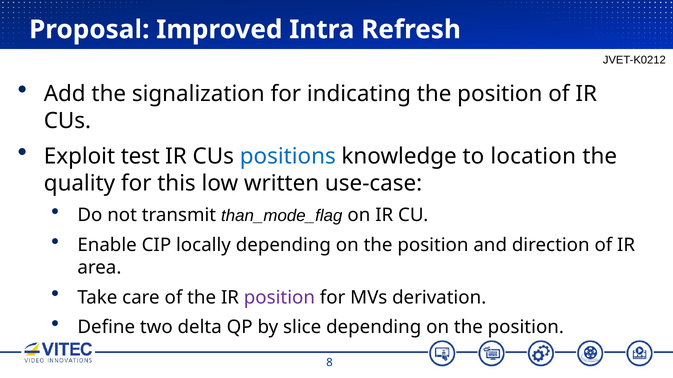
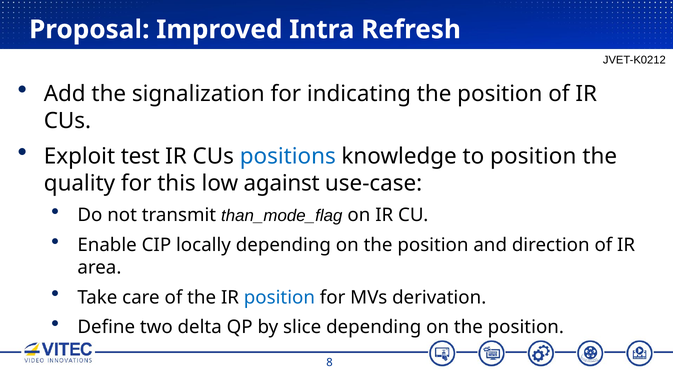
to location: location -> position
written: written -> against
position at (279, 298) colour: purple -> blue
